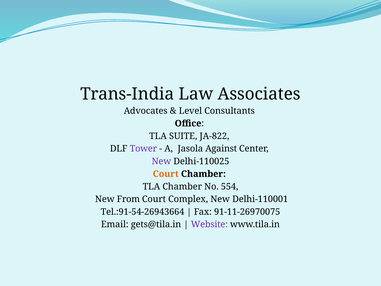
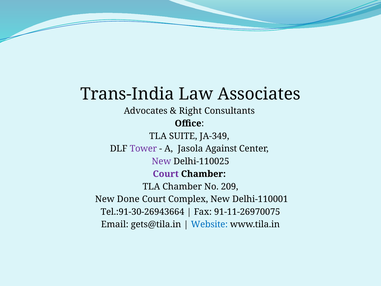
Level: Level -> Right
JA-822: JA-822 -> JA-349
Court at (166, 174) colour: orange -> purple
554: 554 -> 209
From: From -> Done
Tel.:91-54-26943664: Tel.:91-54-26943664 -> Tel.:91-30-26943664
Website colour: purple -> blue
